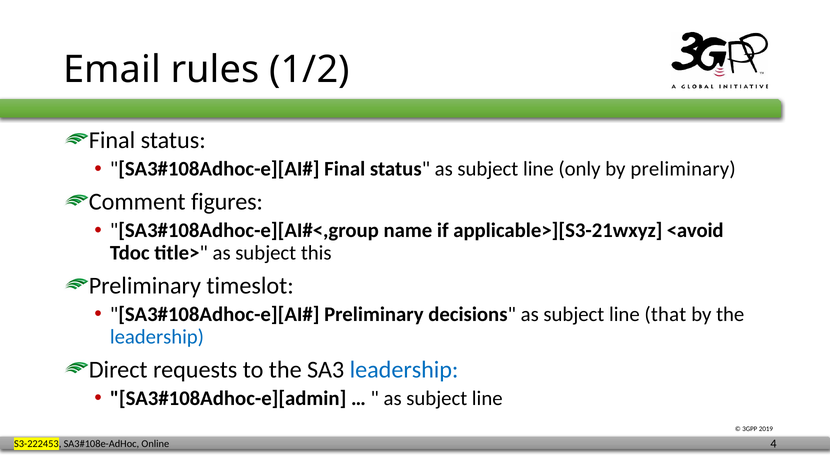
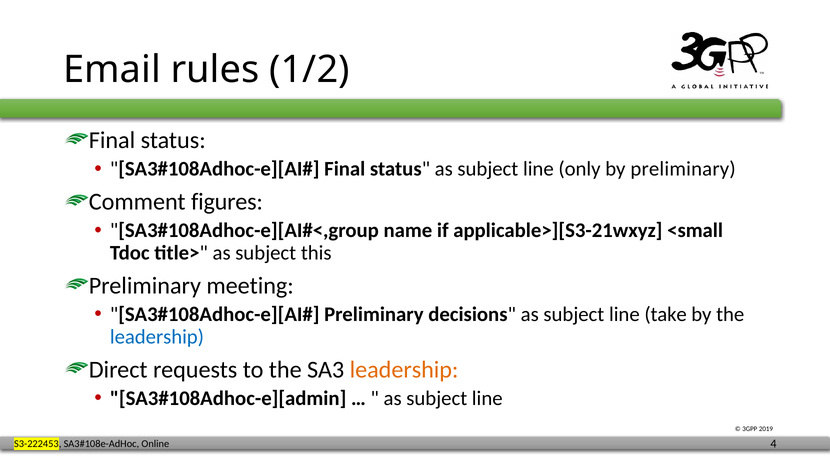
<avoid: <avoid -> <small
timeslot: timeslot -> meeting
that: that -> take
leadership at (404, 370) colour: blue -> orange
